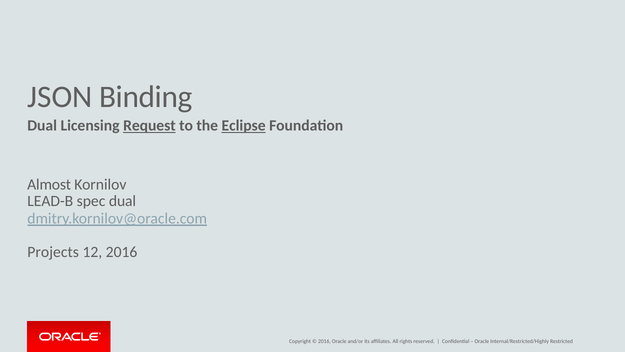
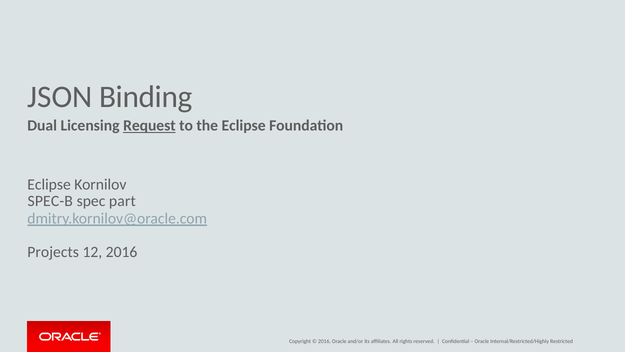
Eclipse at (244, 126) underline: present -> none
Almost at (49, 184): Almost -> Eclipse
LEAD-B: LEAD-B -> SPEC-B
spec dual: dual -> part
